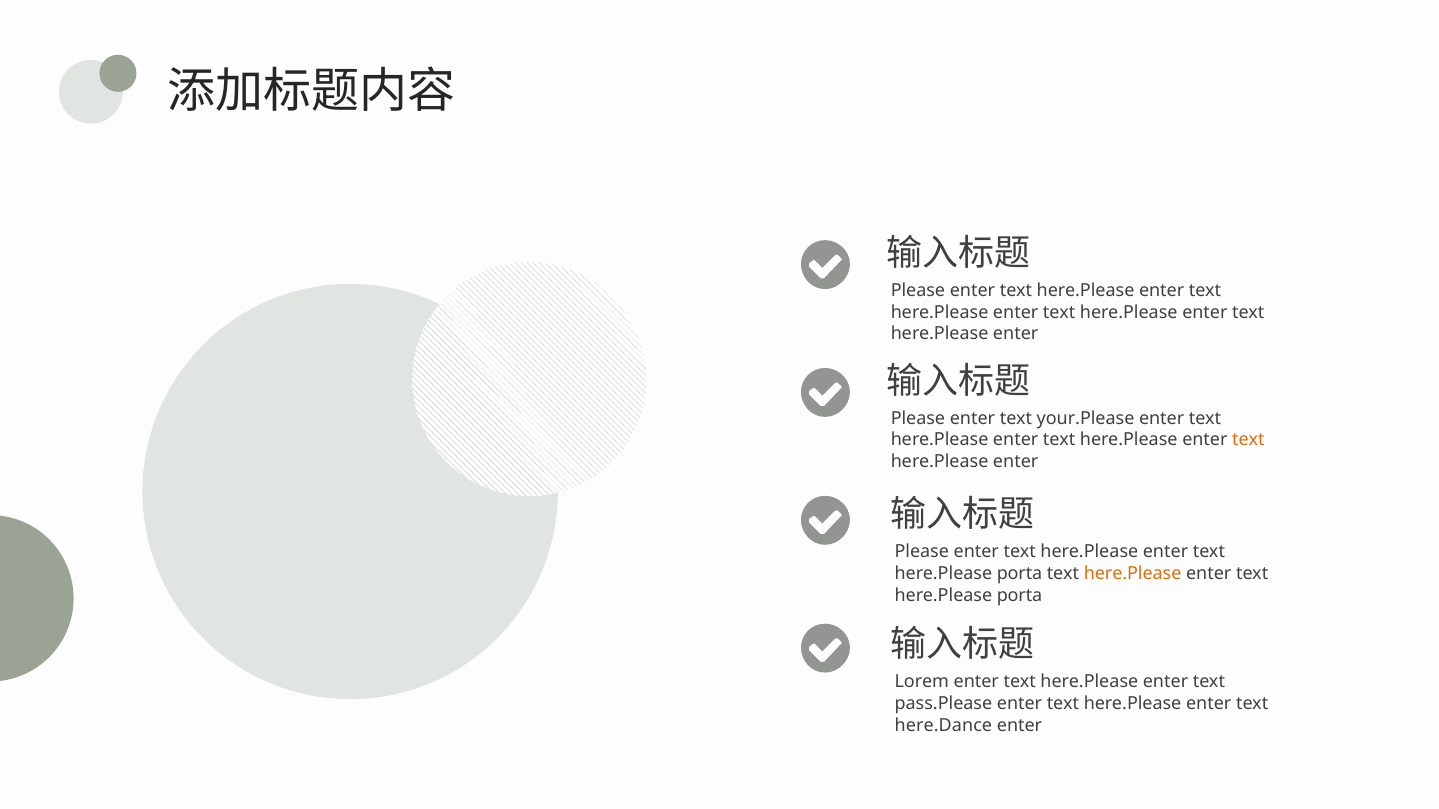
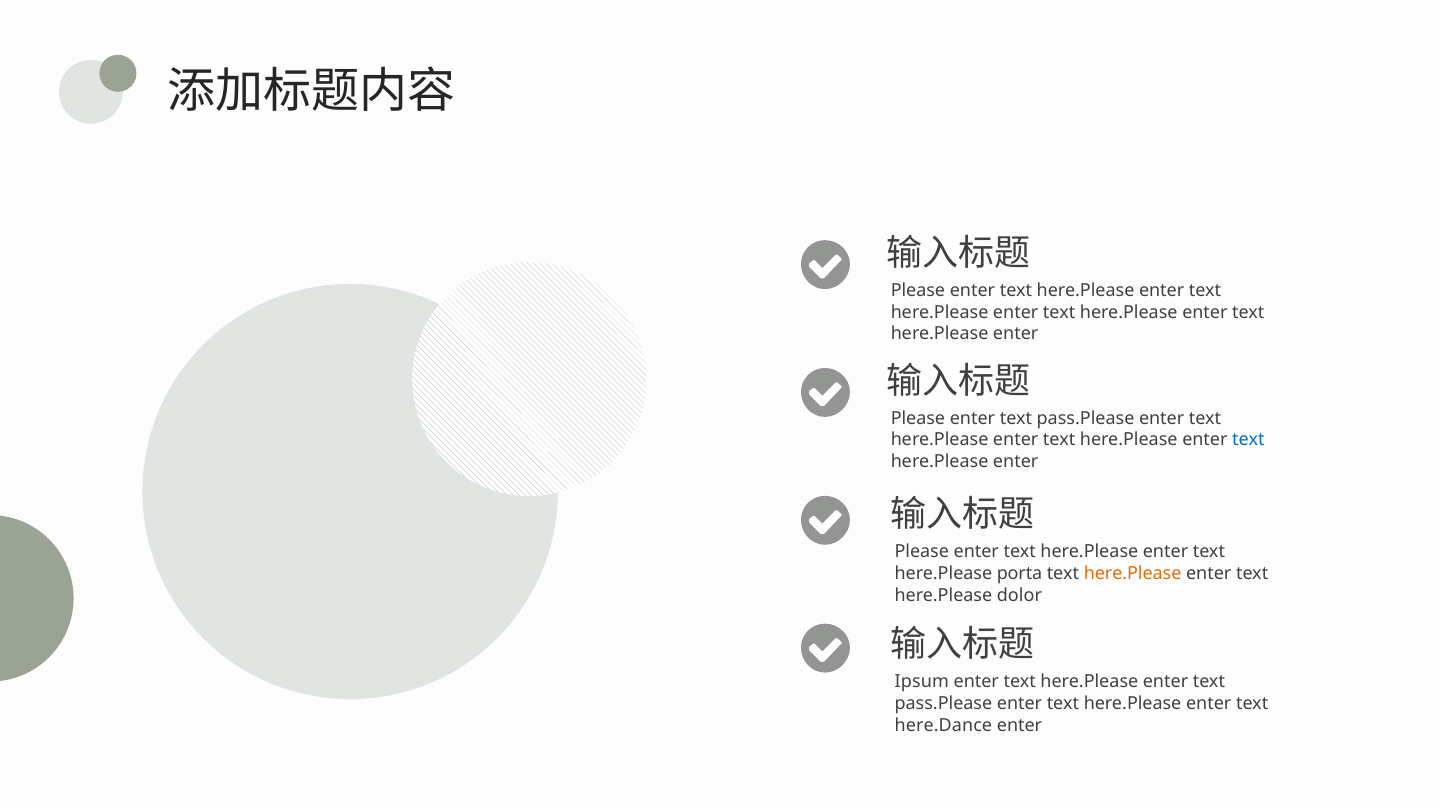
Please enter text your.Please: your.Please -> pass.Please
text at (1248, 440) colour: orange -> blue
porta at (1020, 595): porta -> dolor
Lorem: Lorem -> Ipsum
